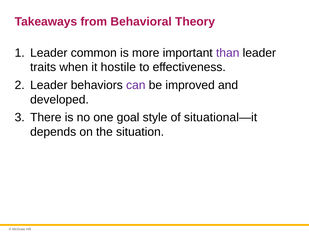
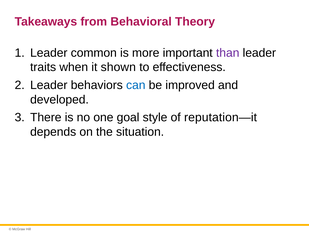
hostile: hostile -> shown
can colour: purple -> blue
situational—it: situational—it -> reputation—it
